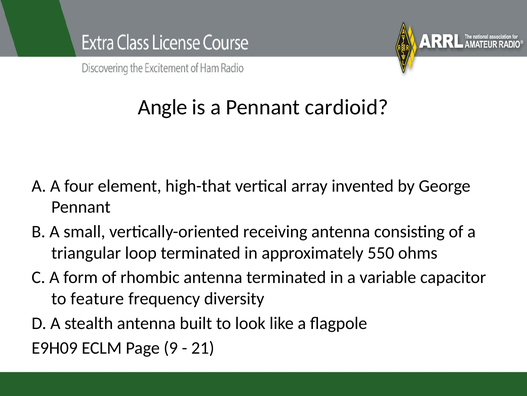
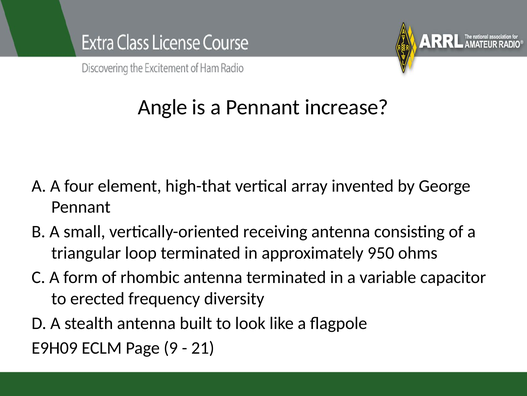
cardioid: cardioid -> increase
550: 550 -> 950
feature: feature -> erected
